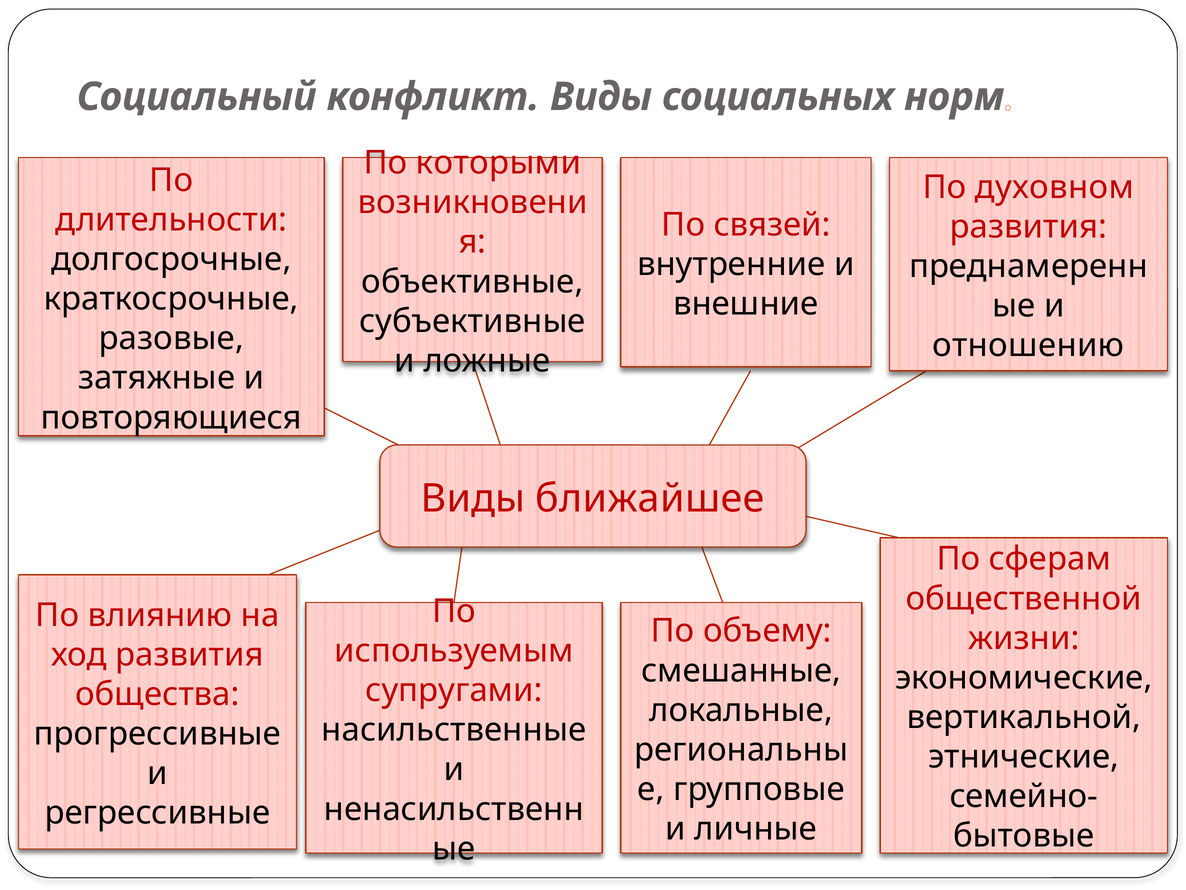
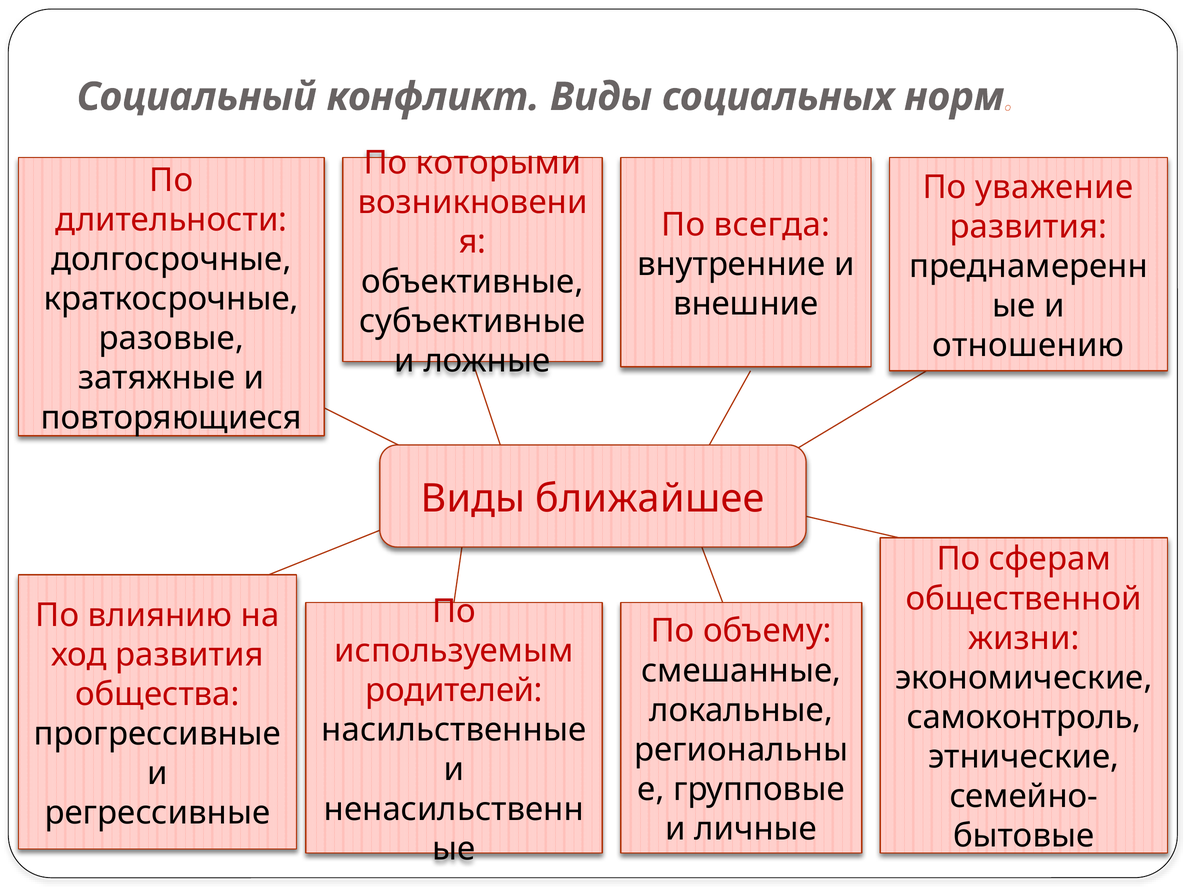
духовном: духовном -> уважение
связей: связей -> всегда
супругами: супругами -> родителей
вертикальной: вертикальной -> самоконтроль
